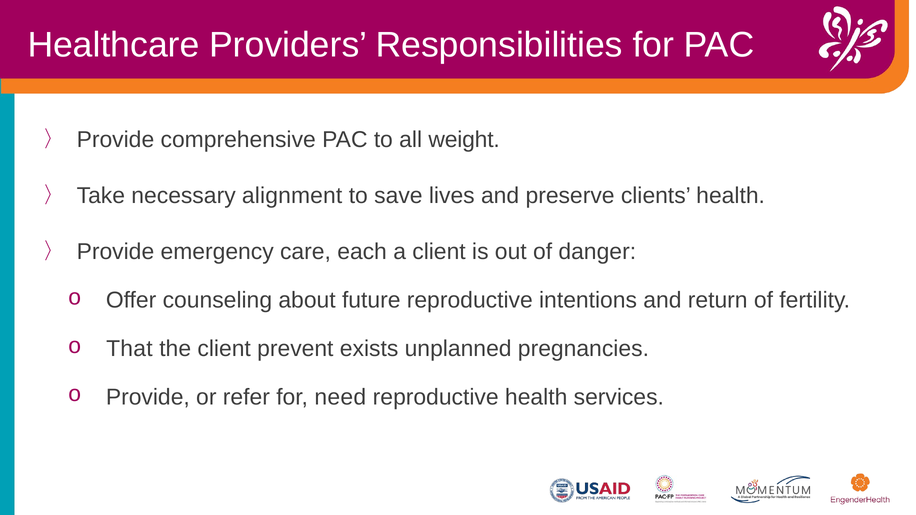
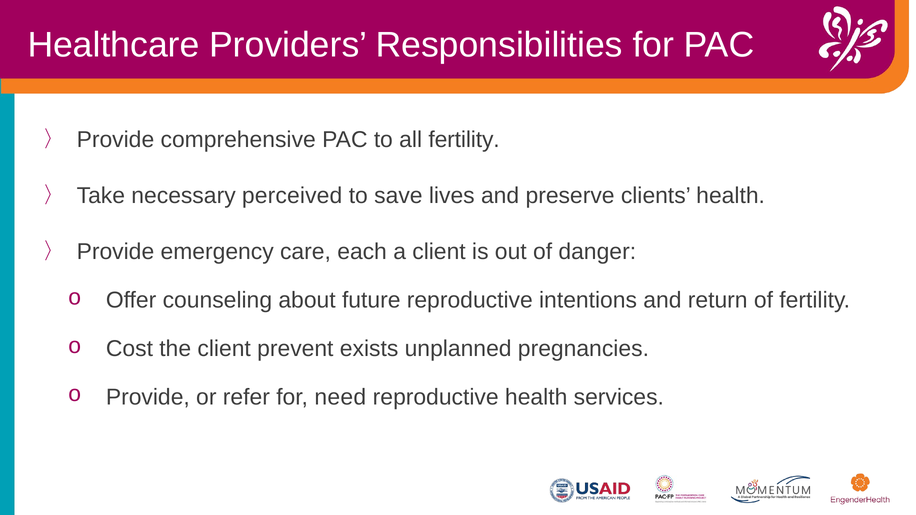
all weight: weight -> fertility
alignment: alignment -> perceived
That: That -> Cost
